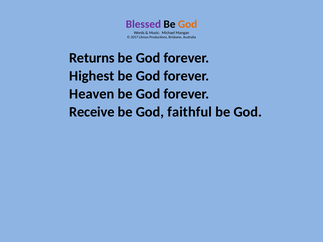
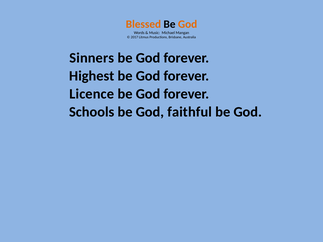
Blessed colour: purple -> orange
Returns: Returns -> Sinners
Heaven: Heaven -> Licence
Receive: Receive -> Schools
